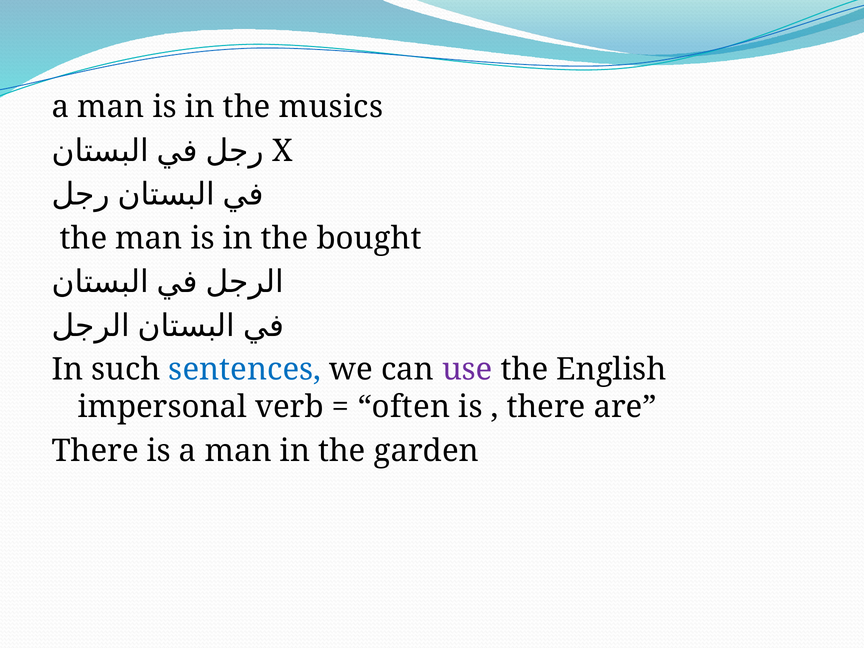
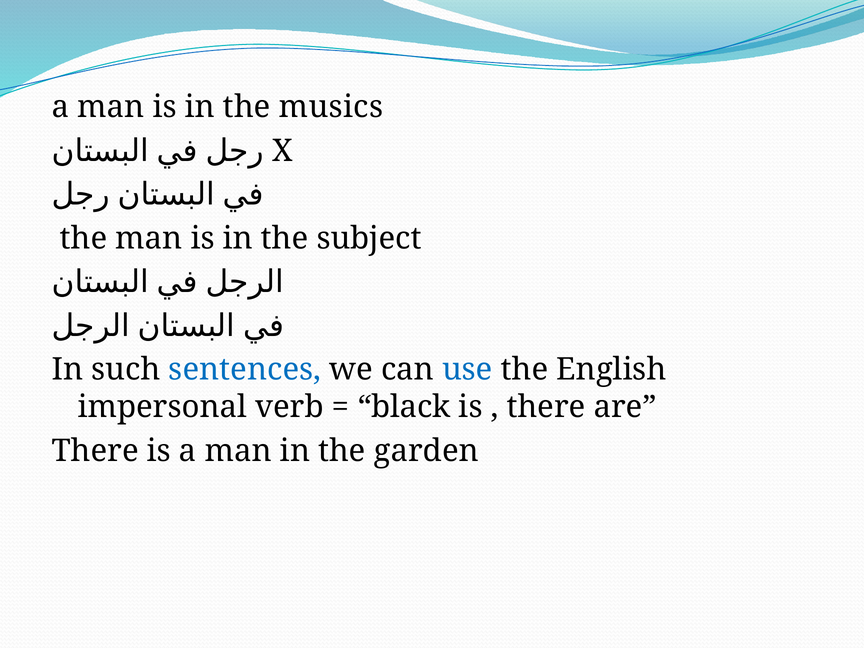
bought: bought -> subject
use colour: purple -> blue
often: often -> black
